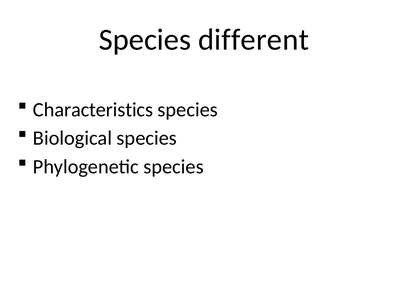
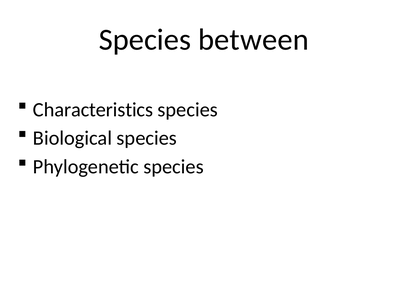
different: different -> between
